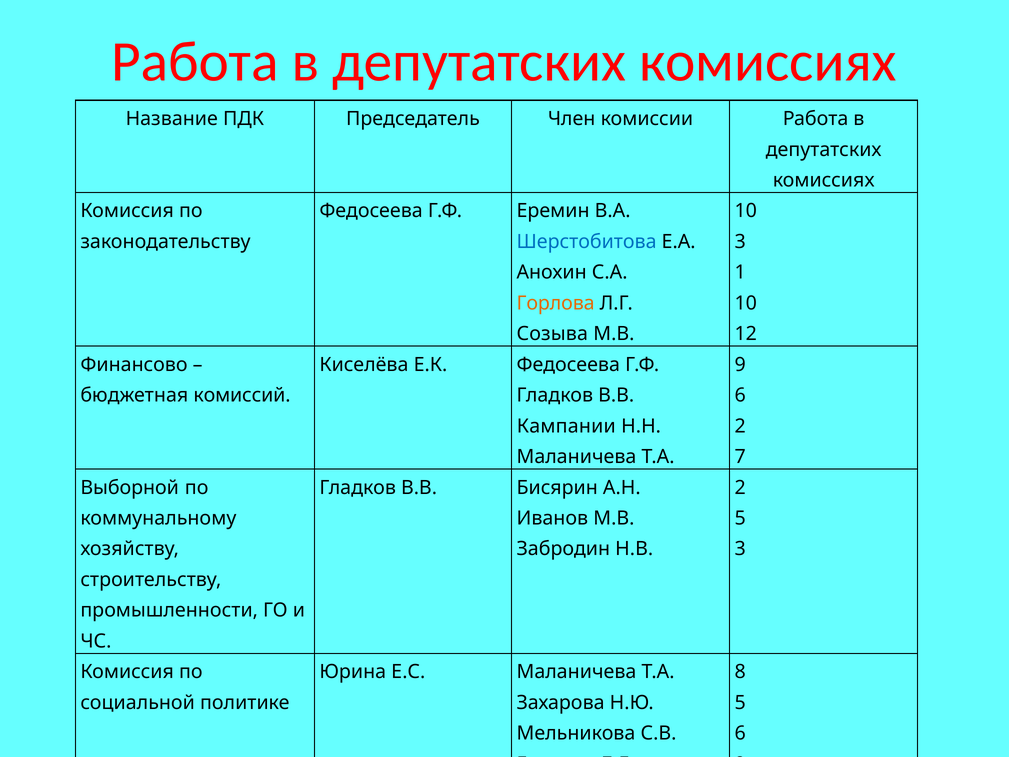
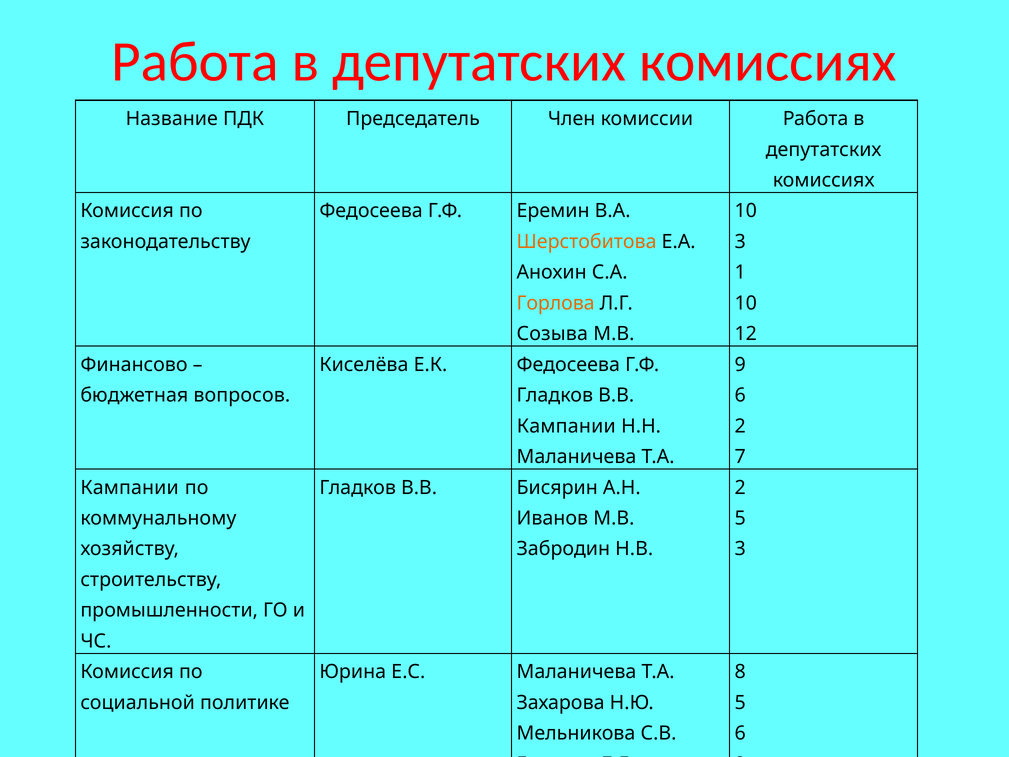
Шерстобитова at (587, 242) colour: blue -> orange
комиссий: комиссий -> вопросов
Выборной at (130, 487): Выборной -> Кампании
